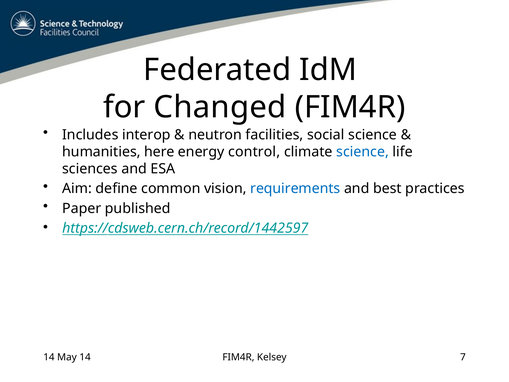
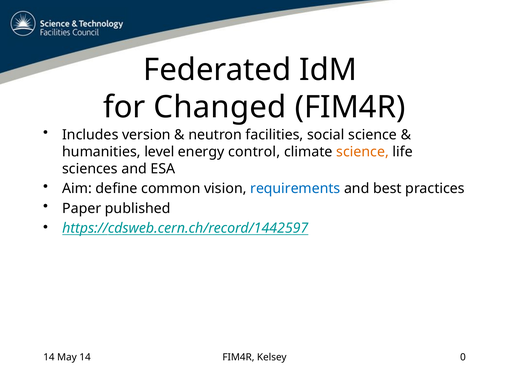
interop: interop -> version
here: here -> level
science at (363, 152) colour: blue -> orange
7: 7 -> 0
